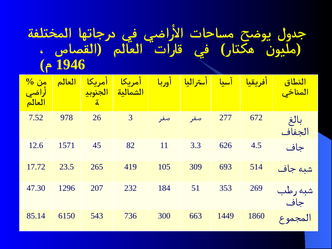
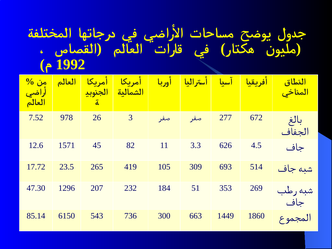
1946: 1946 -> 1992
